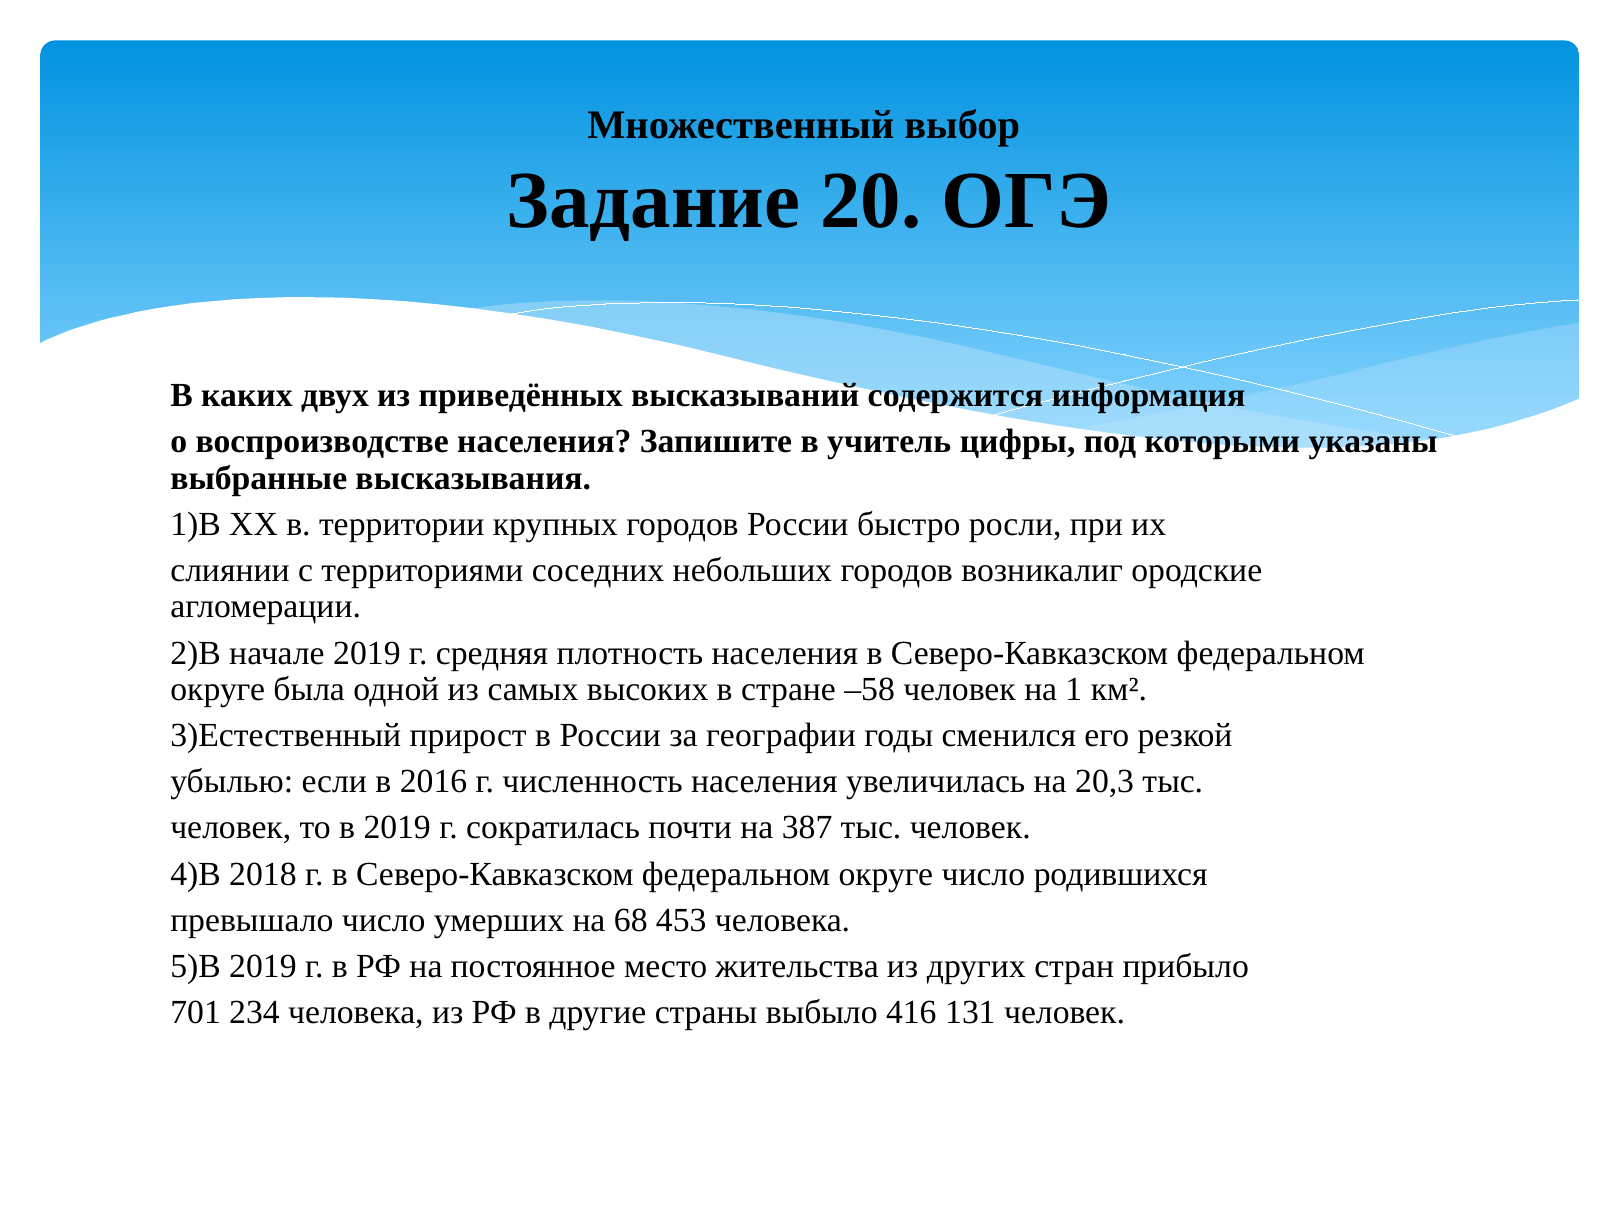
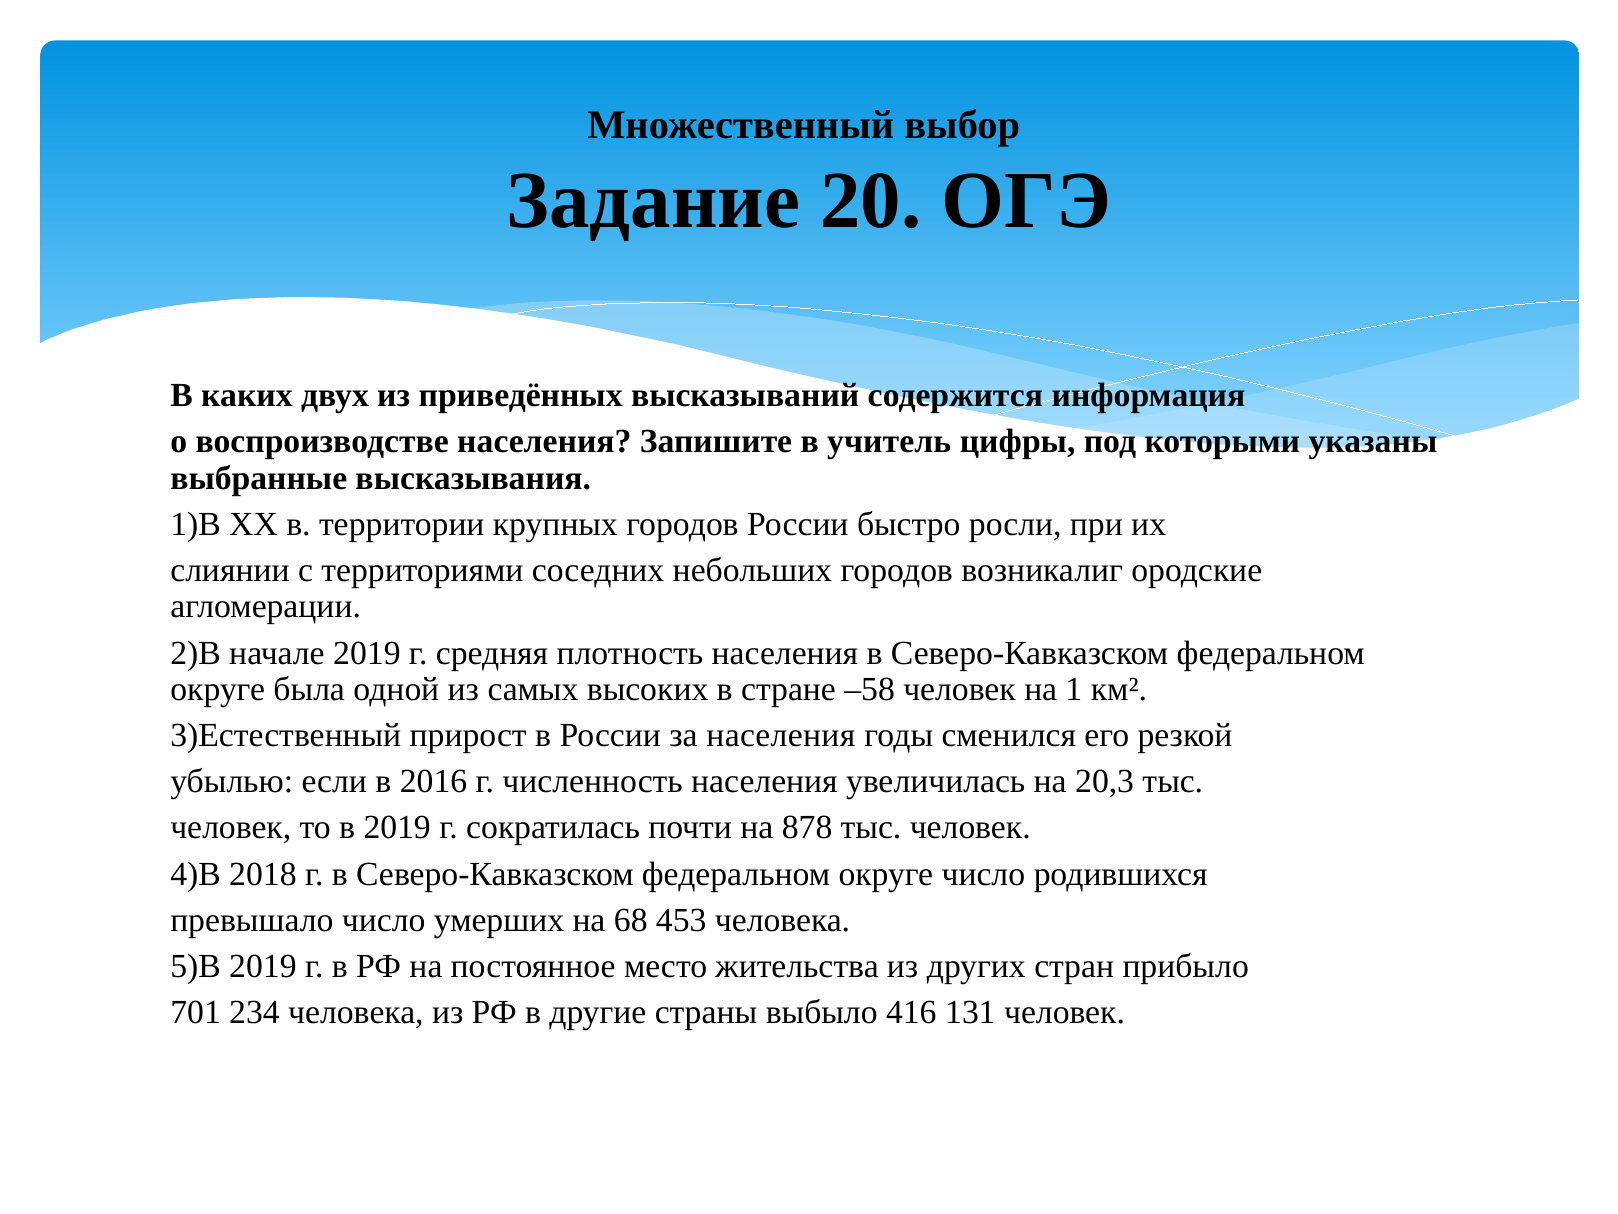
за географии: географии -> населения
387: 387 -> 878
